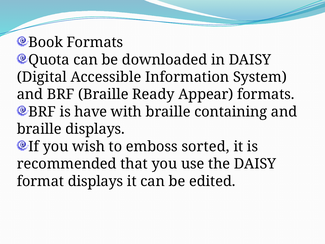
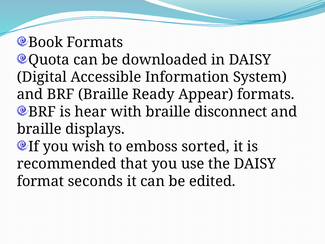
have: have -> hear
containing: containing -> disconnect
format displays: displays -> seconds
